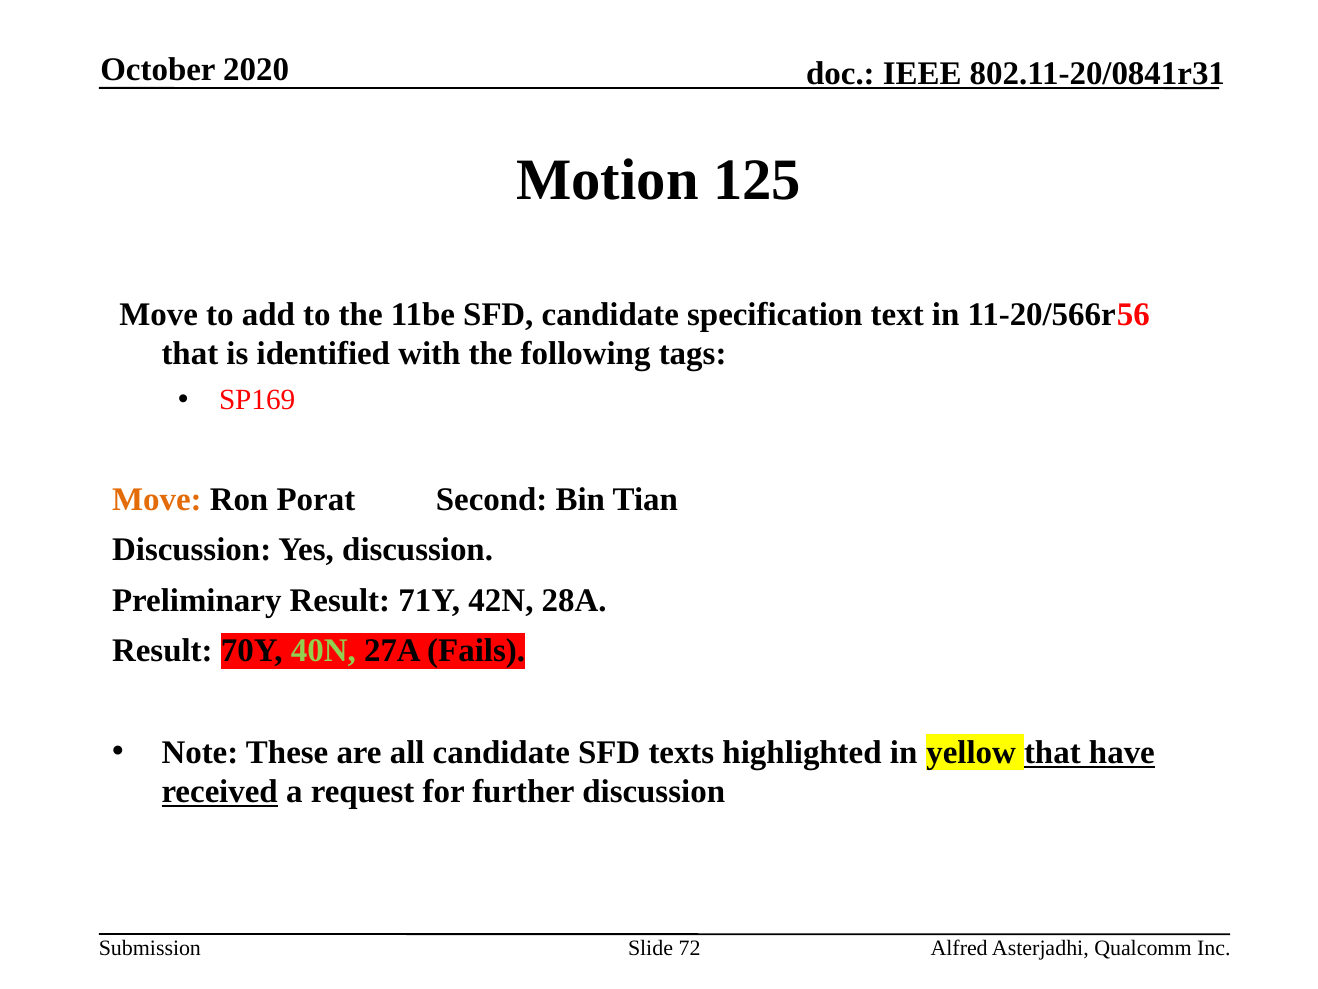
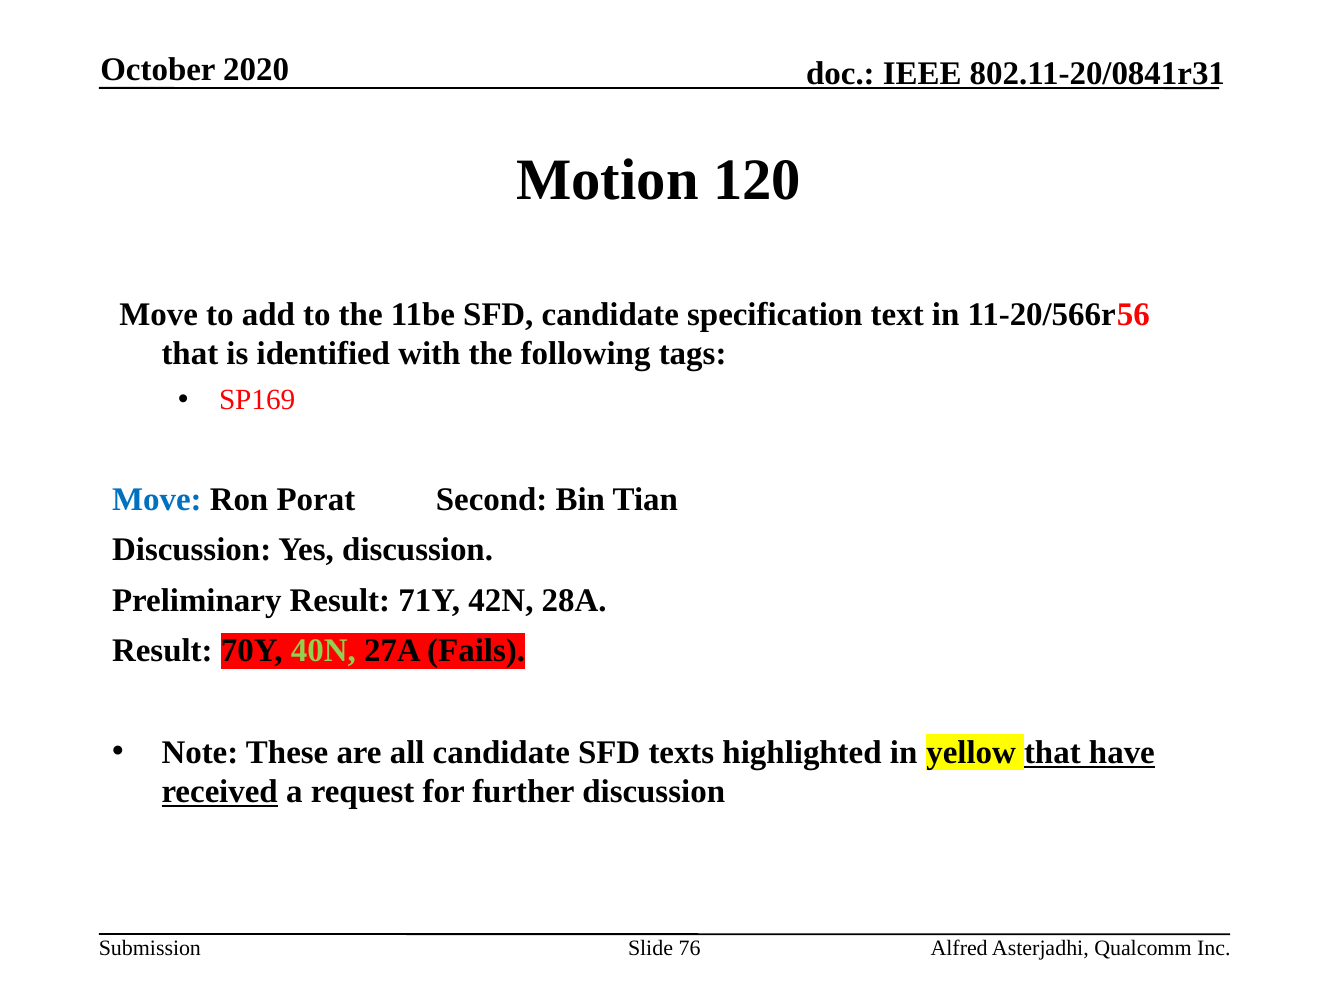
125: 125 -> 120
Move at (157, 499) colour: orange -> blue
72: 72 -> 76
